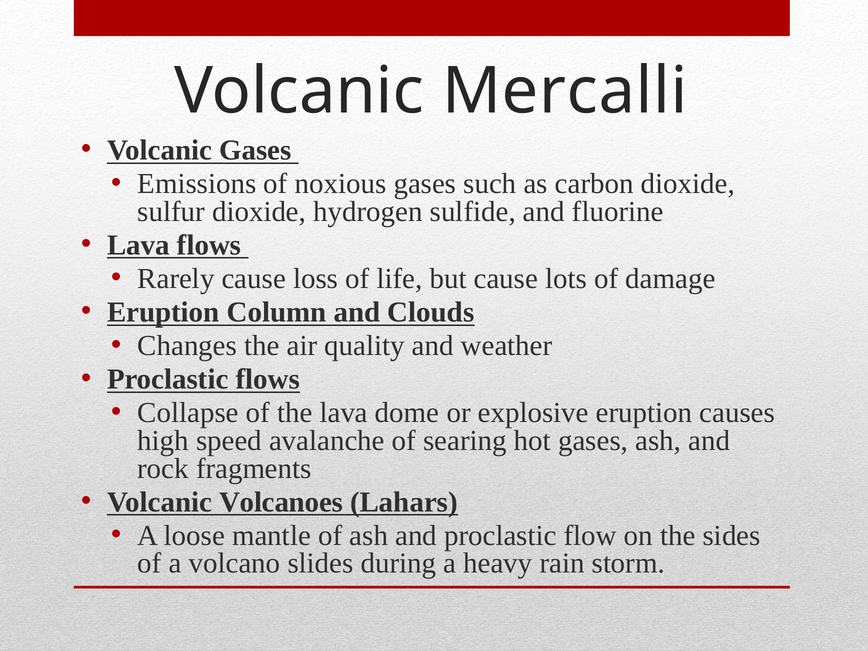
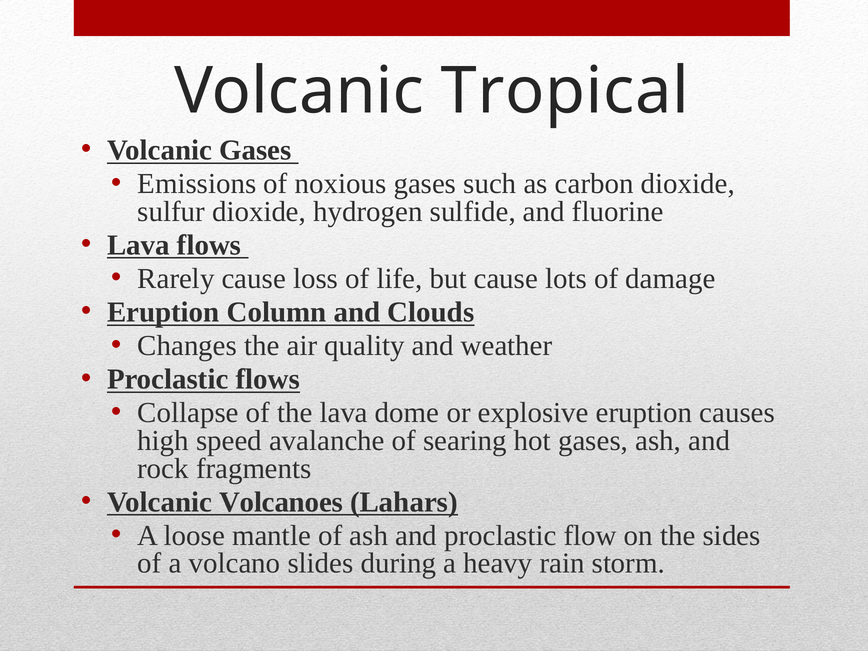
Mercalli: Mercalli -> Tropical
